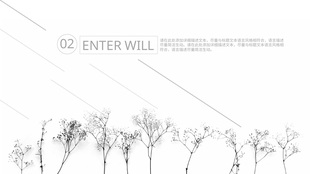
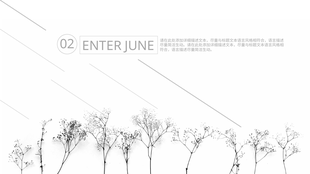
WILL: WILL -> JUNE
